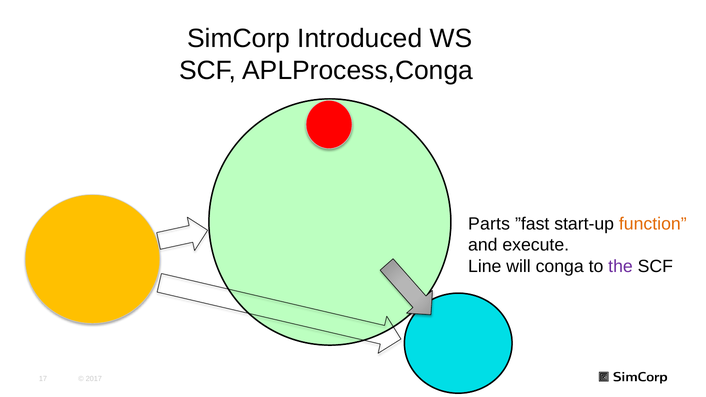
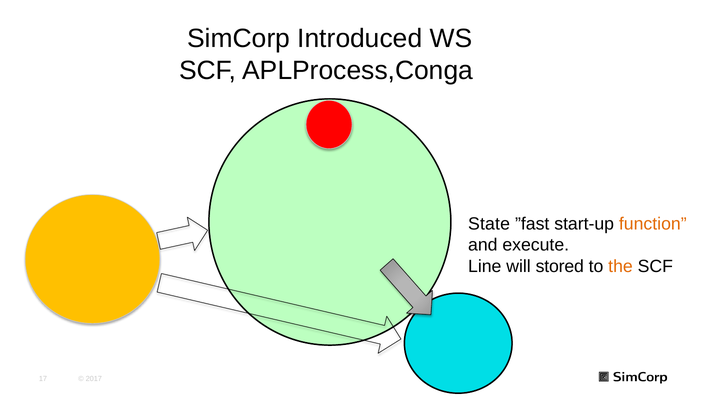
Parts: Parts -> State
conga: conga -> stored
the colour: purple -> orange
